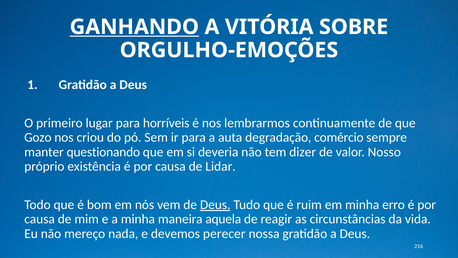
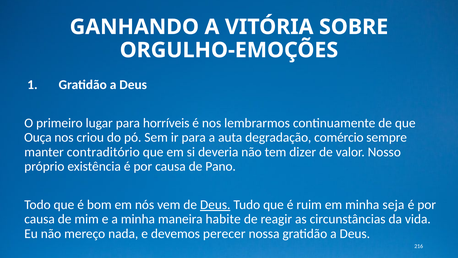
GANHANDO underline: present -> none
Gozo: Gozo -> Ouça
questionando: questionando -> contraditório
Lidar: Lidar -> Pano
erro: erro -> seja
aquela: aquela -> habite
